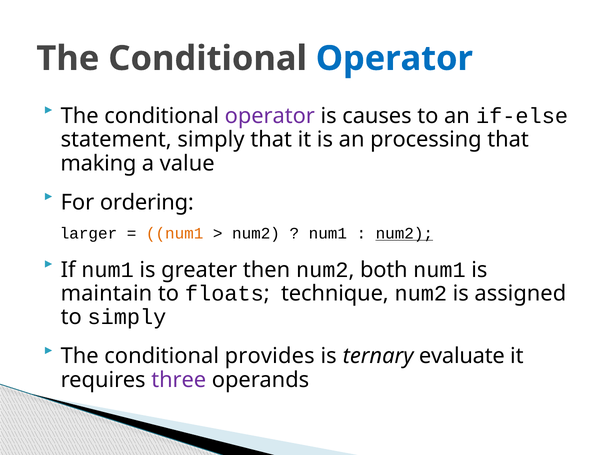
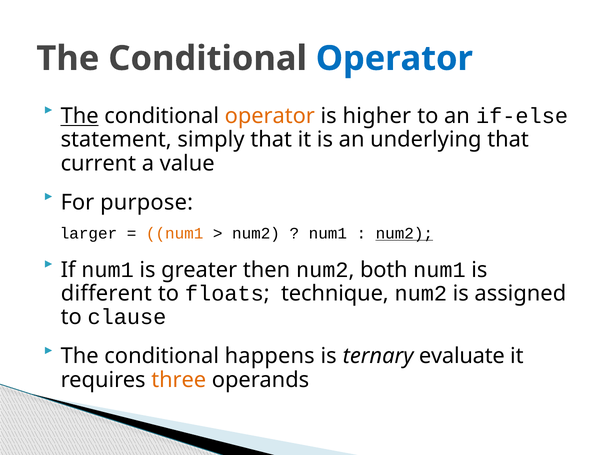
The at (80, 116) underline: none -> present
operator at (270, 116) colour: purple -> orange
causes: causes -> higher
processing: processing -> underlying
making: making -> current
ordering: ordering -> purpose
maintain: maintain -> different
to simply: simply -> clause
provides: provides -> happens
three colour: purple -> orange
